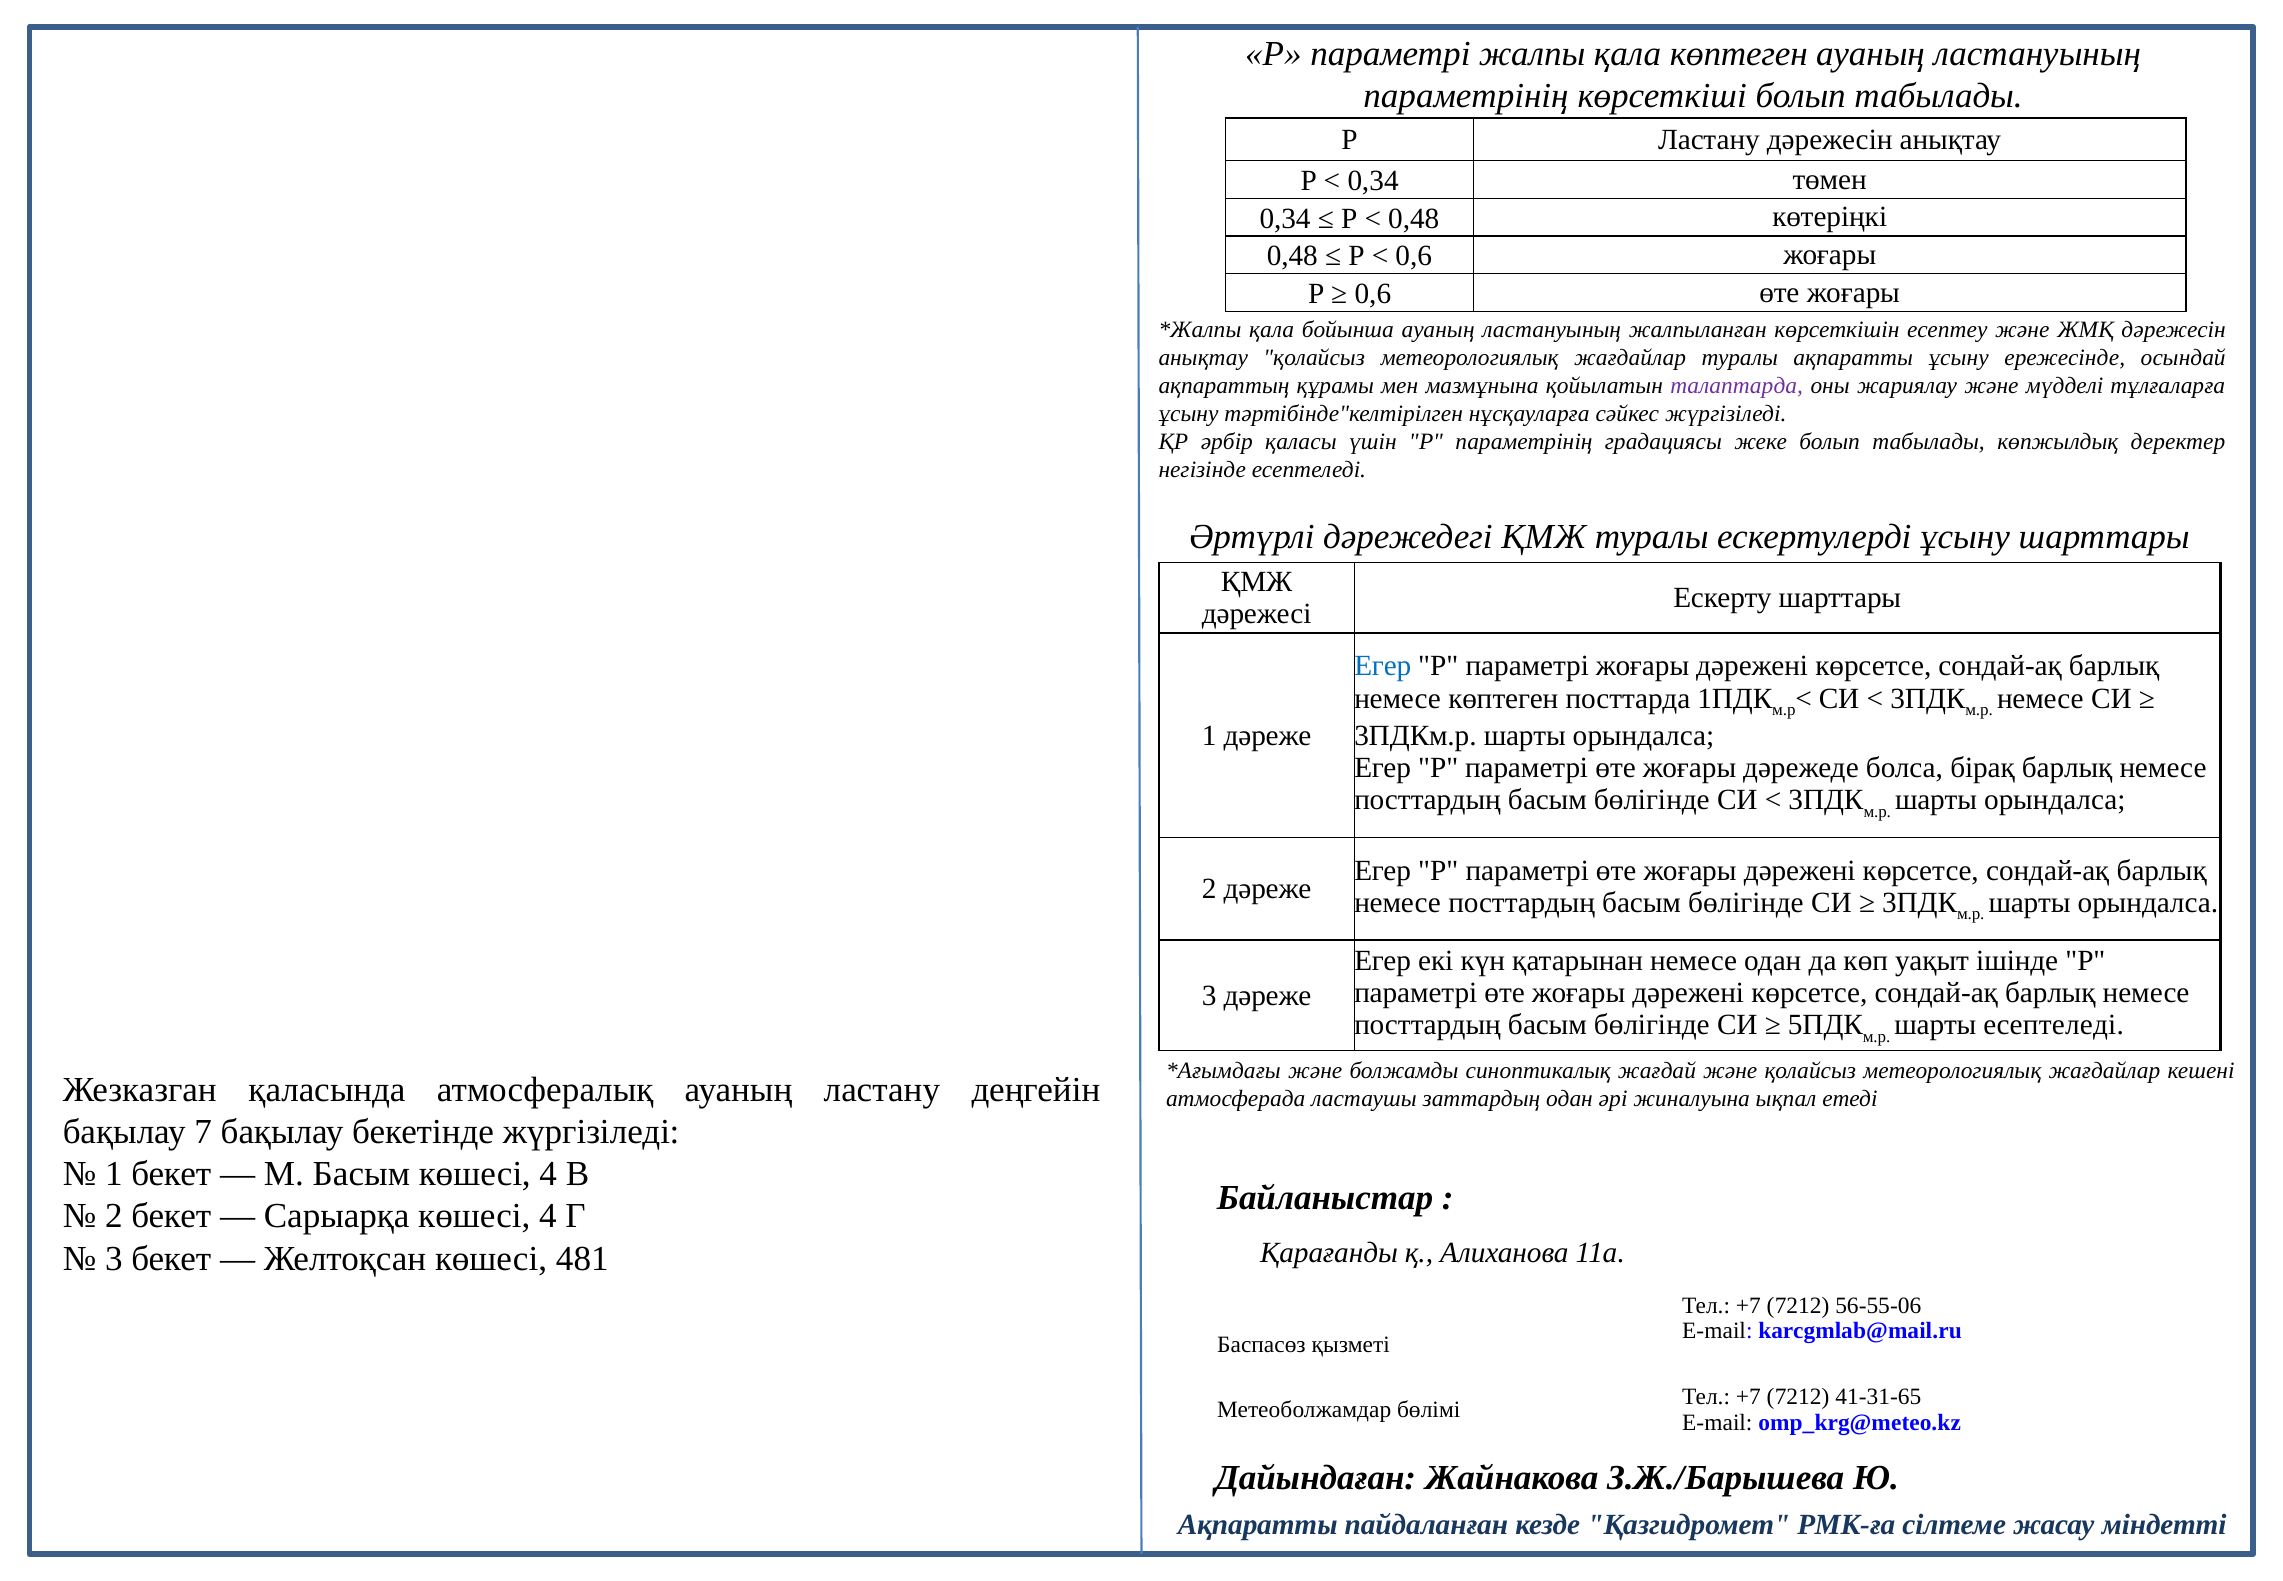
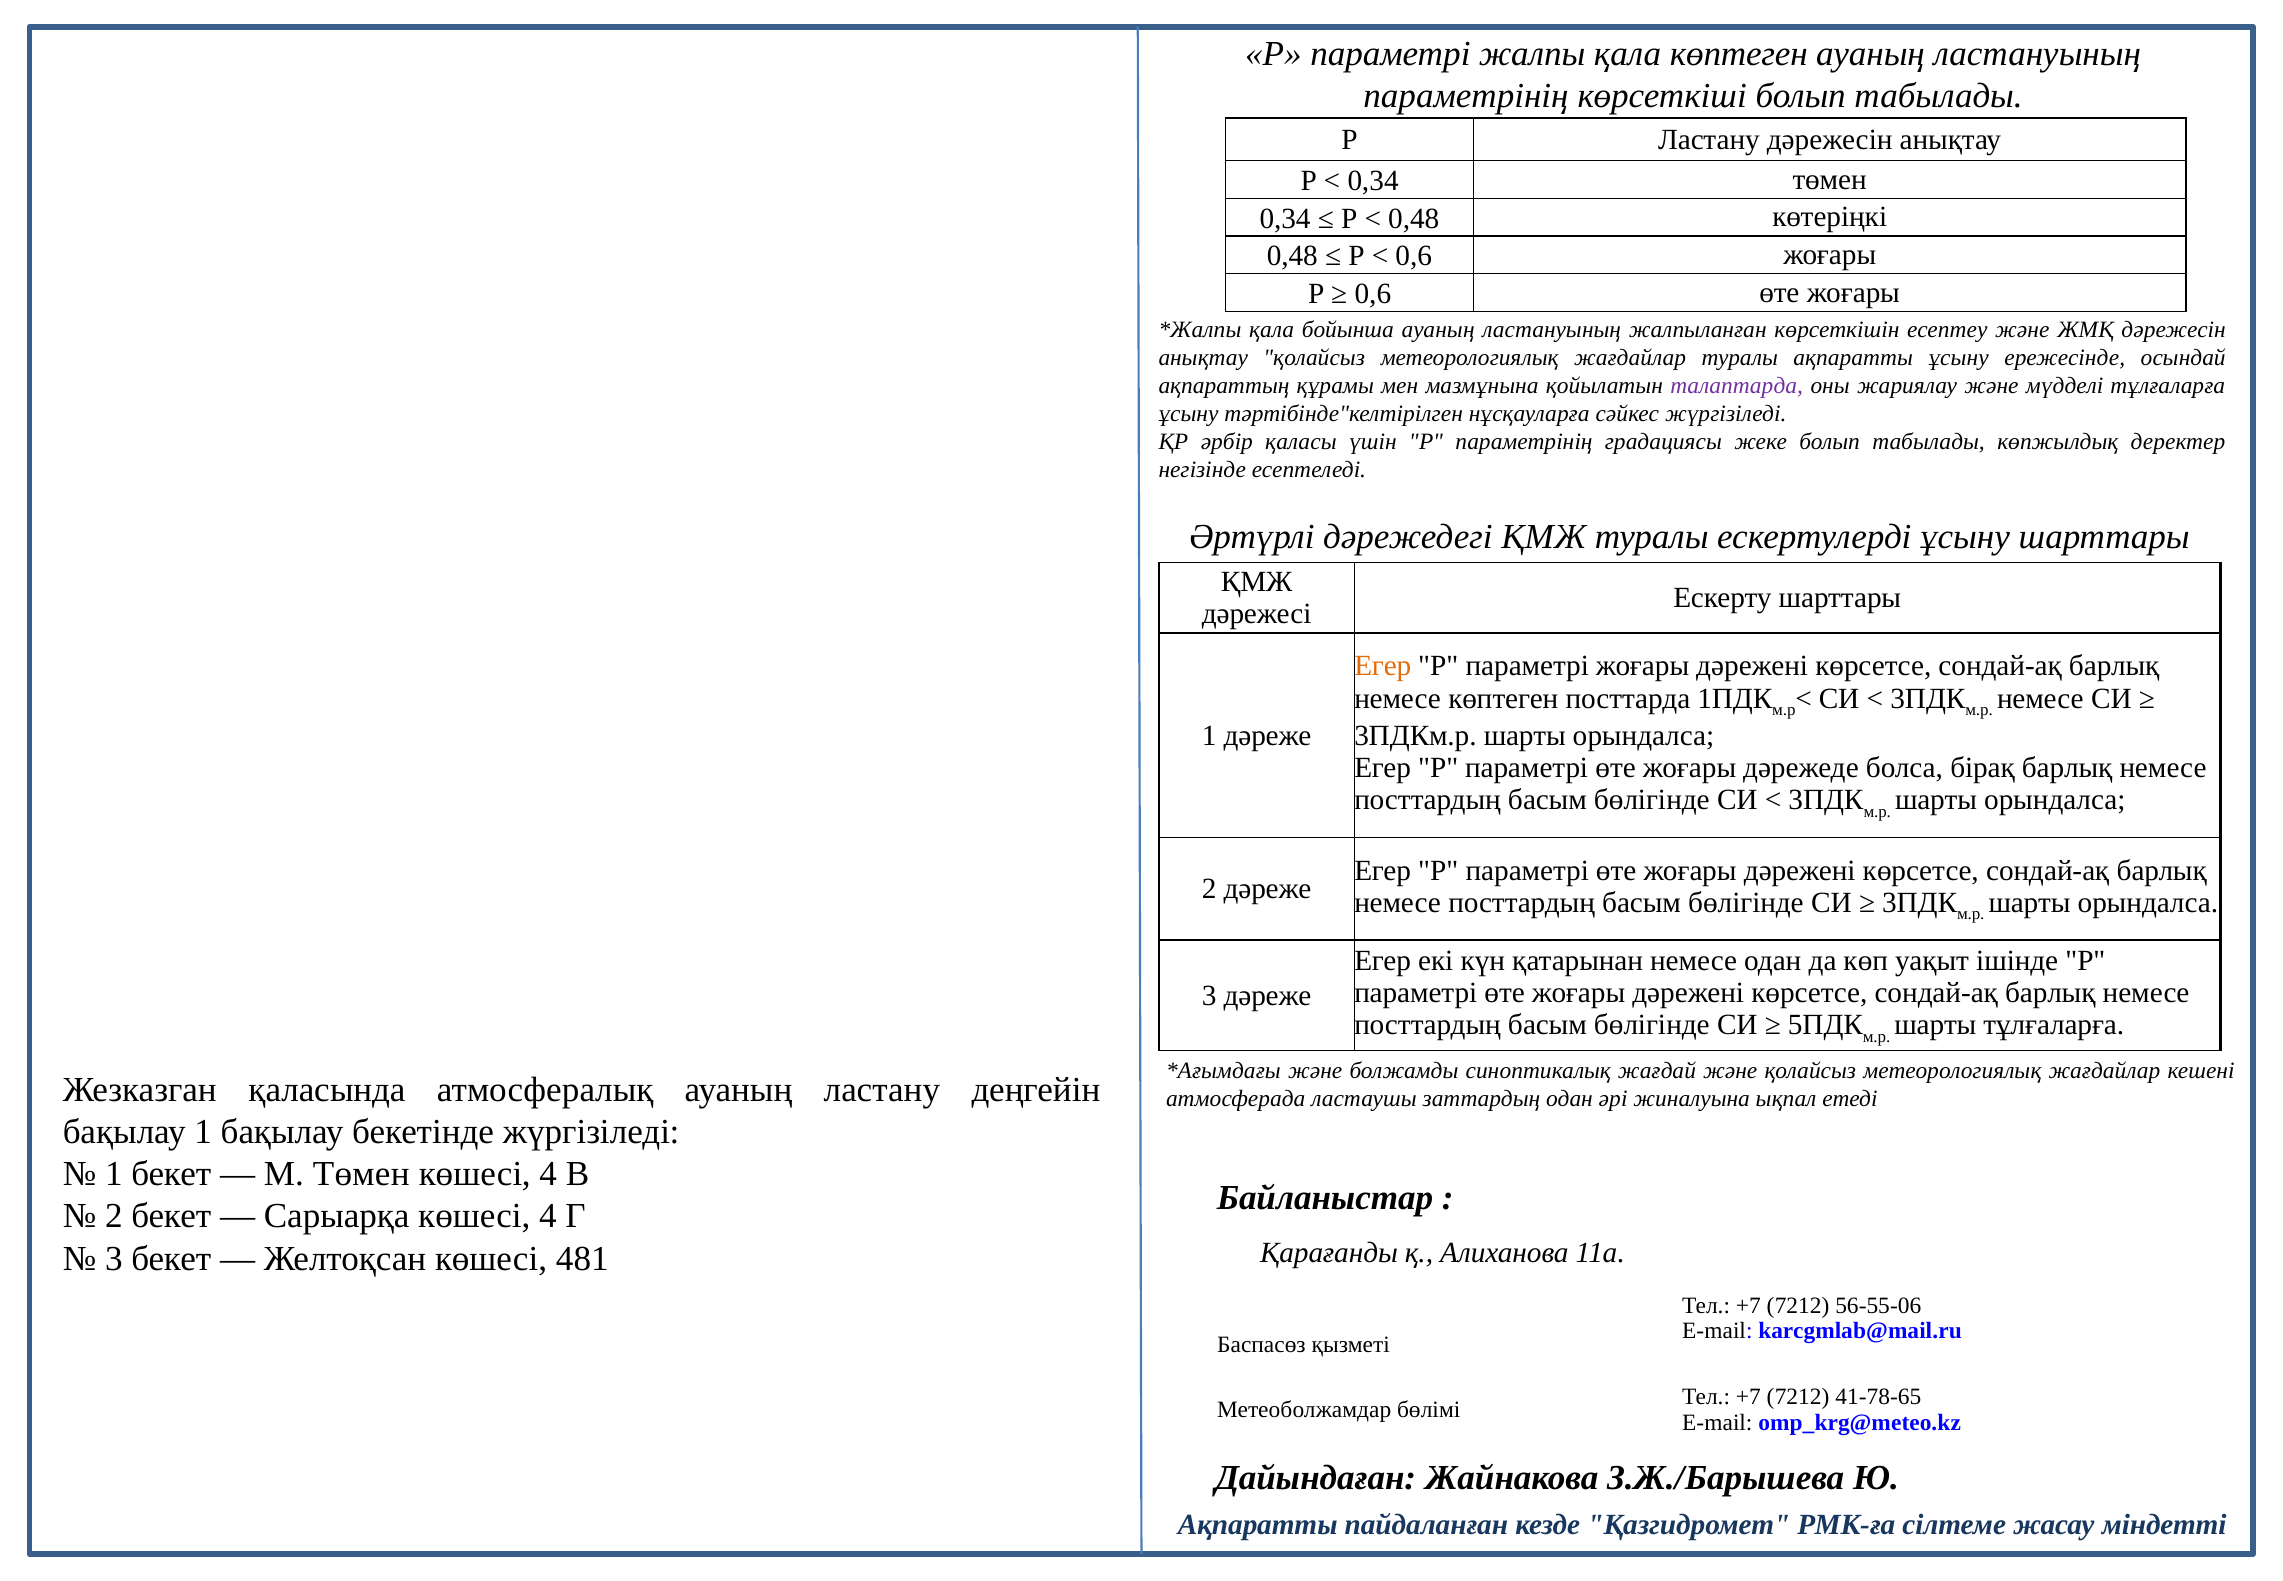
Егер at (1383, 666) colour: blue -> orange
шарты есептеледі: есептеледі -> тұлғаларға
бақылау 7: 7 -> 1
М Басым: Басым -> Төмен
41-31-65: 41-31-65 -> 41-78-65
